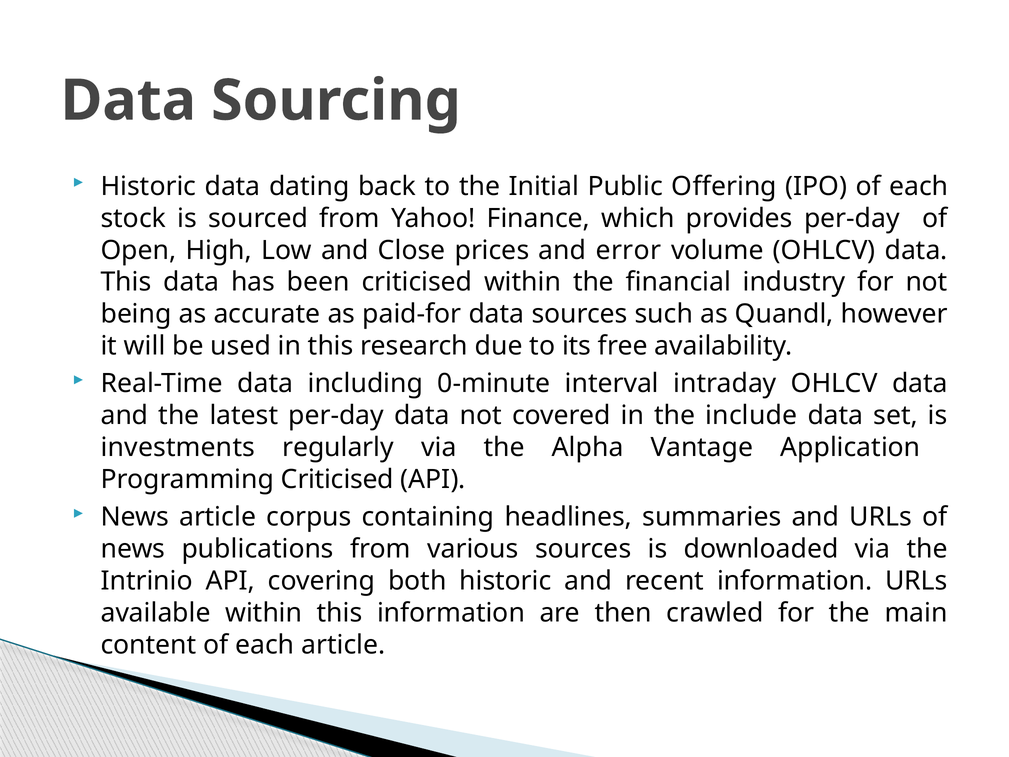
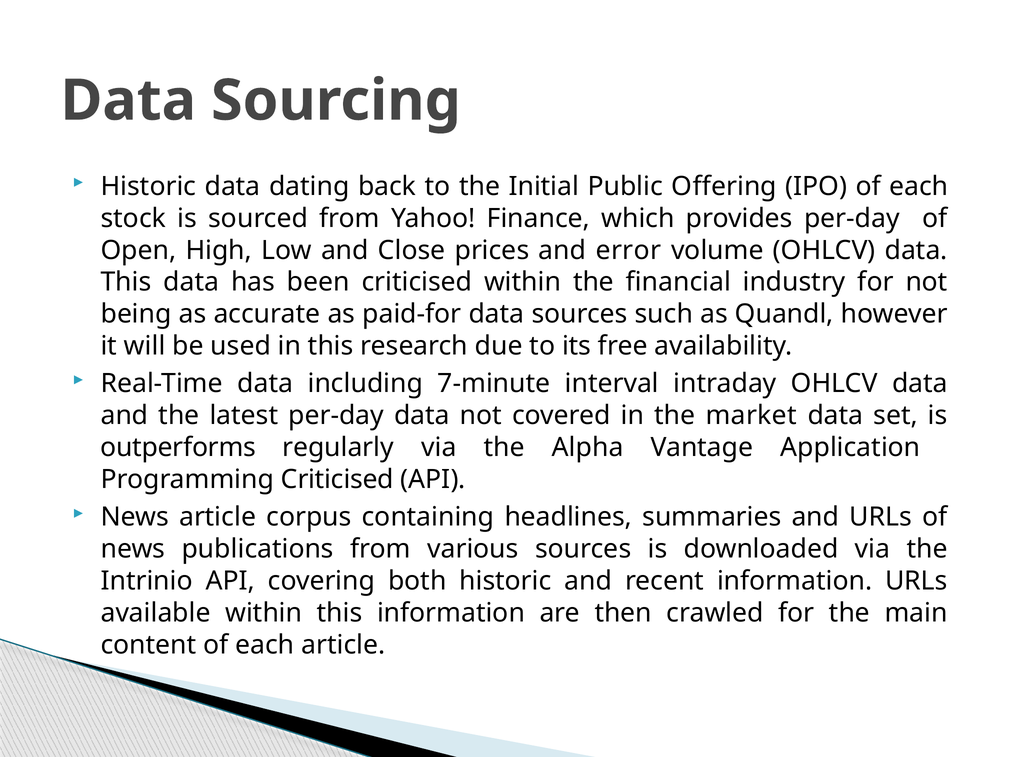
0-minute: 0-minute -> 7-minute
include: include -> market
investments: investments -> outperforms
